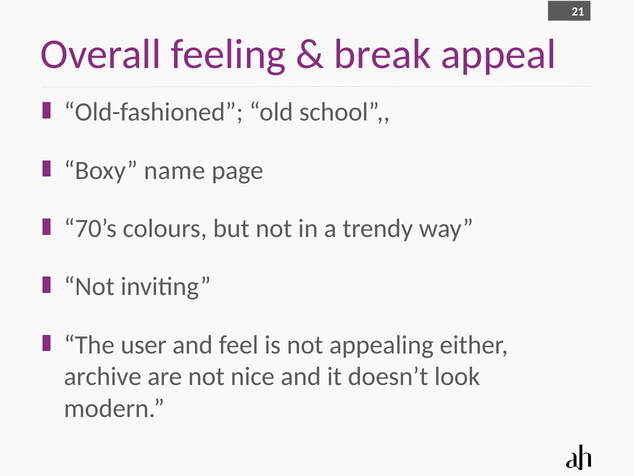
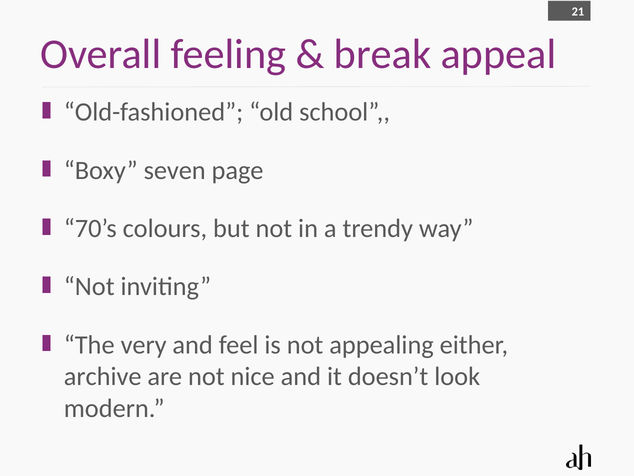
name: name -> seven
user: user -> very
